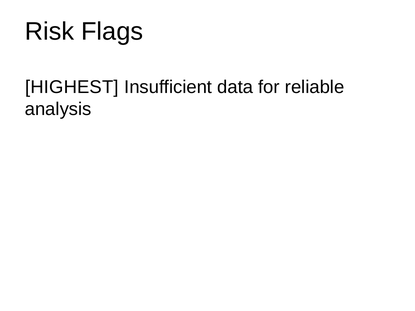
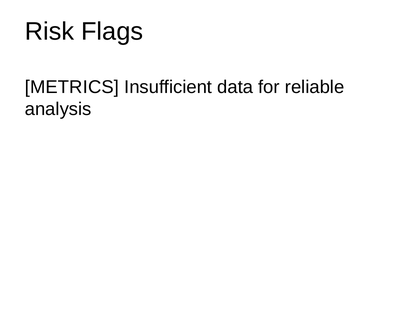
HIGHEST: HIGHEST -> METRICS
